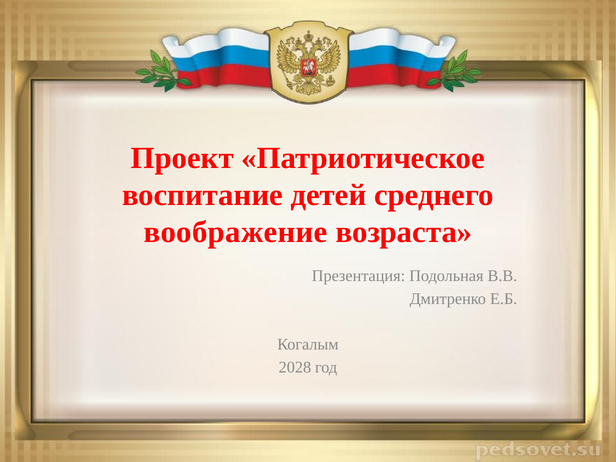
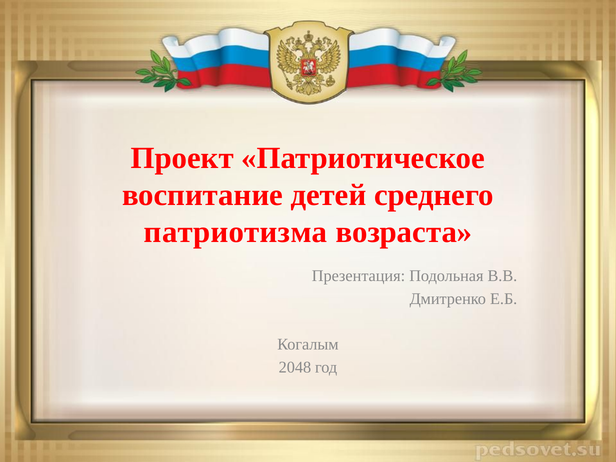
воображение: воображение -> патриотизма
2028: 2028 -> 2048
